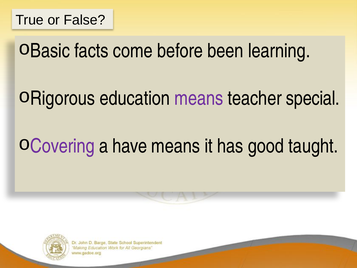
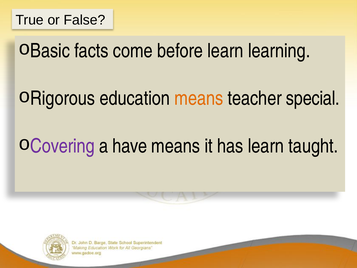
before been: been -> learn
means at (199, 98) colour: purple -> orange
has good: good -> learn
